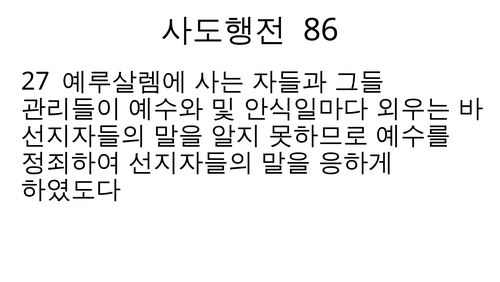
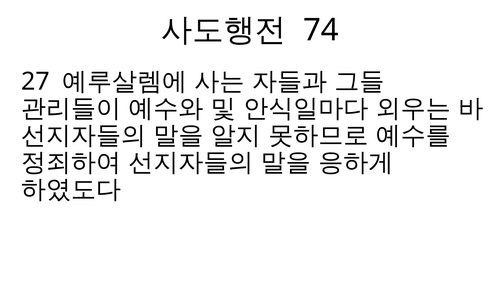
86: 86 -> 74
